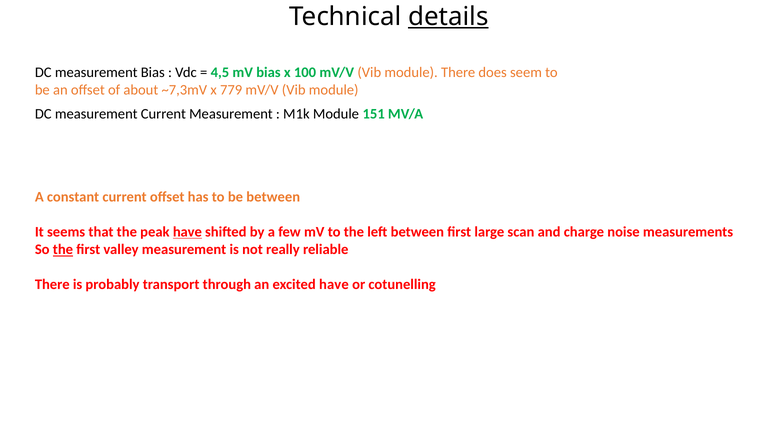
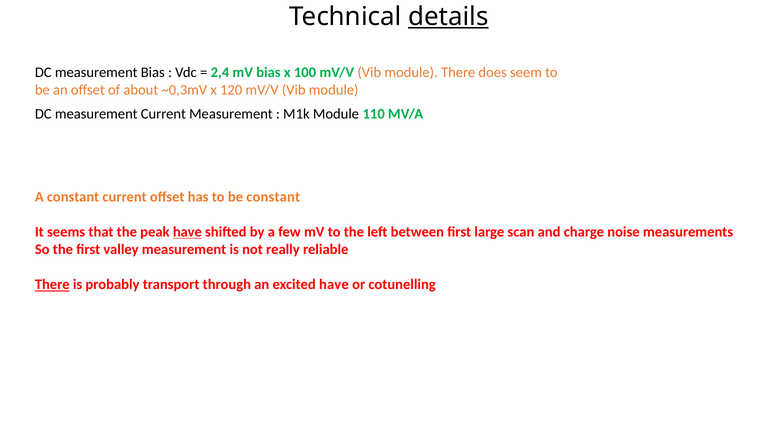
4,5: 4,5 -> 2,4
~7,3mV: ~7,3mV -> ~0,3mV
779: 779 -> 120
151: 151 -> 110
be between: between -> constant
the at (63, 249) underline: present -> none
There at (52, 284) underline: none -> present
